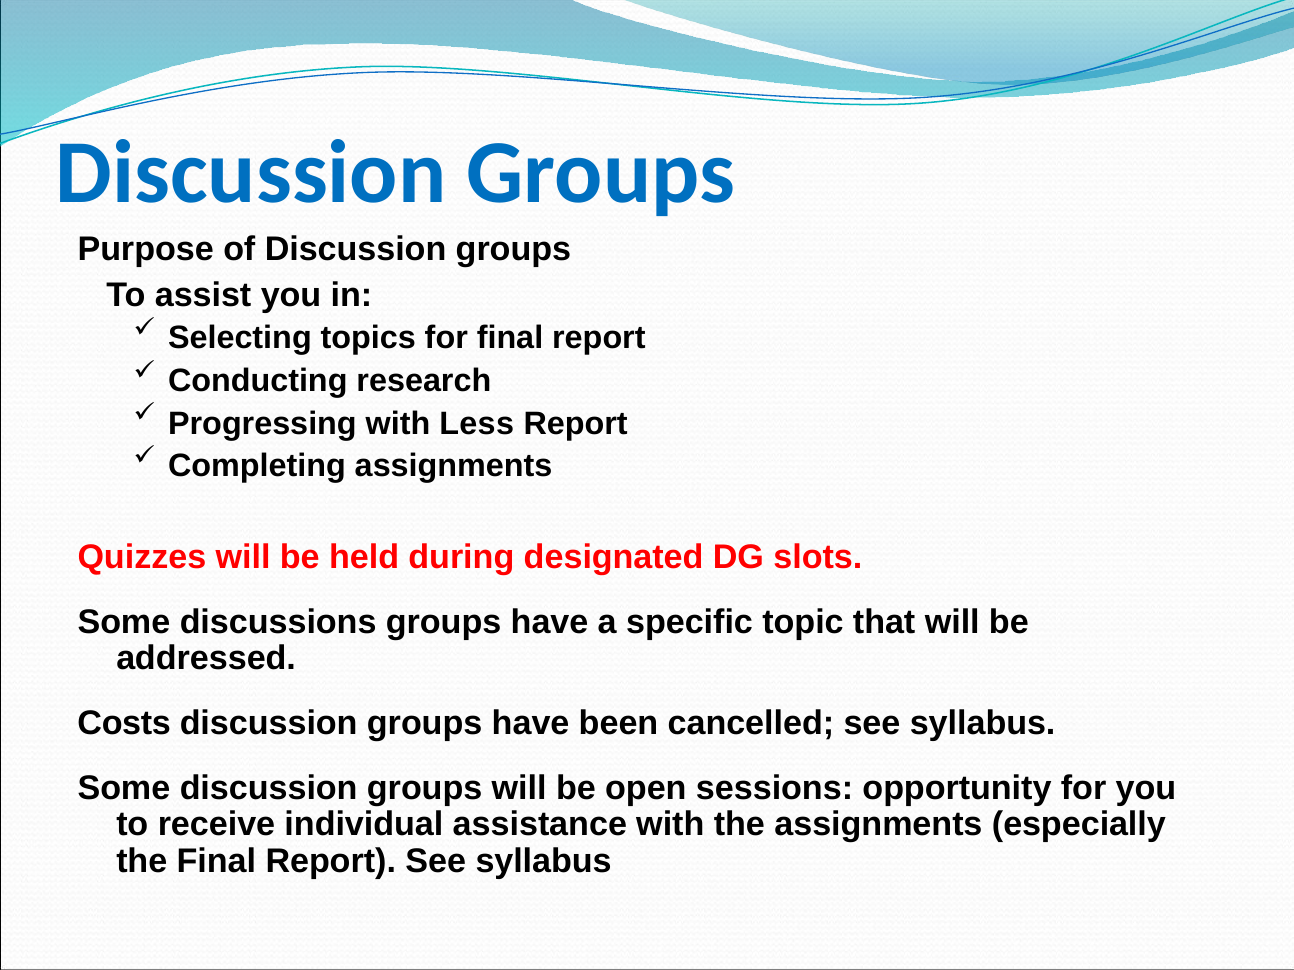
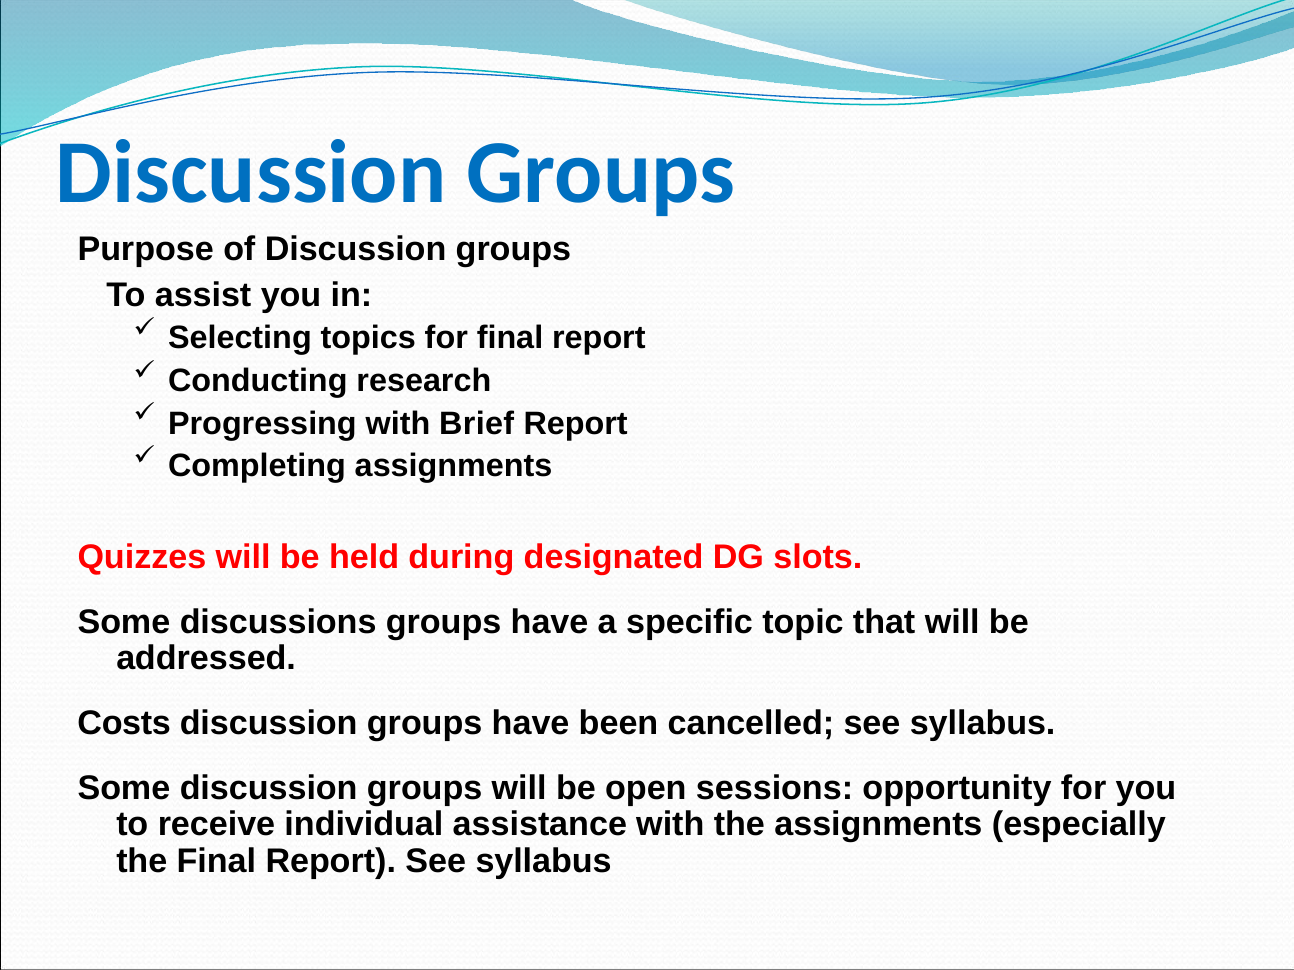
Less: Less -> Brief
